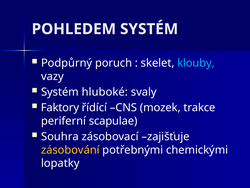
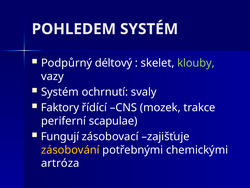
poruch: poruch -> déltový
klouby colour: light blue -> light green
hluboké: hluboké -> ochrnutí
Souhra: Souhra -> Fungují
lopatky: lopatky -> artróza
